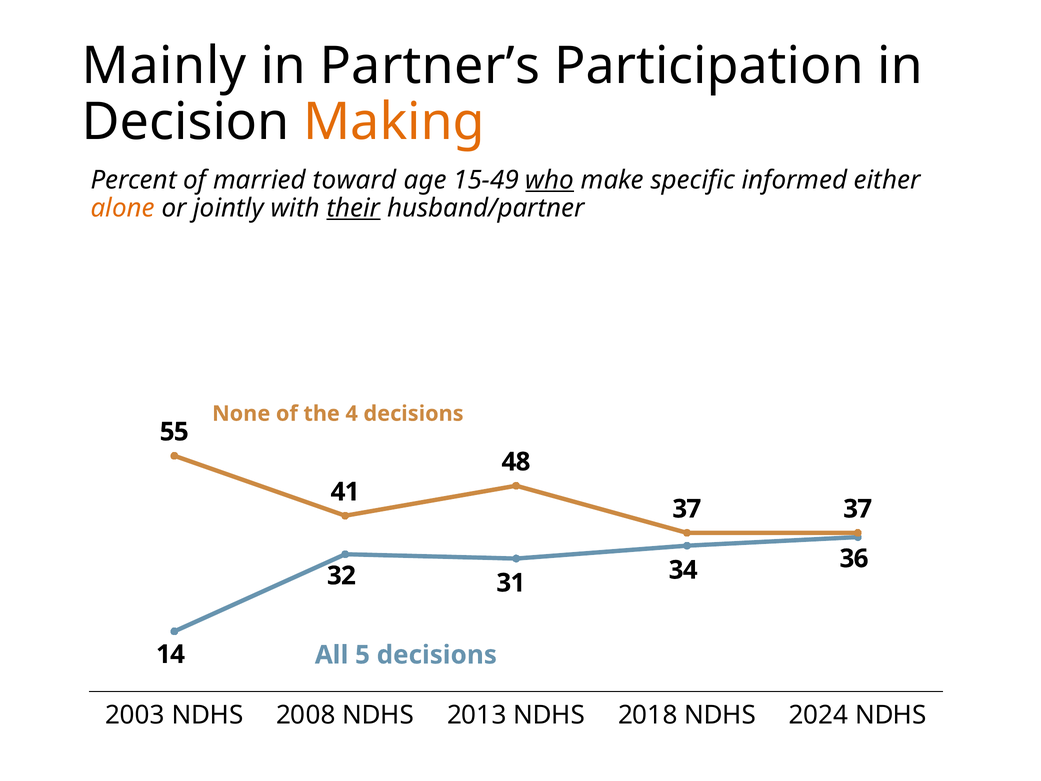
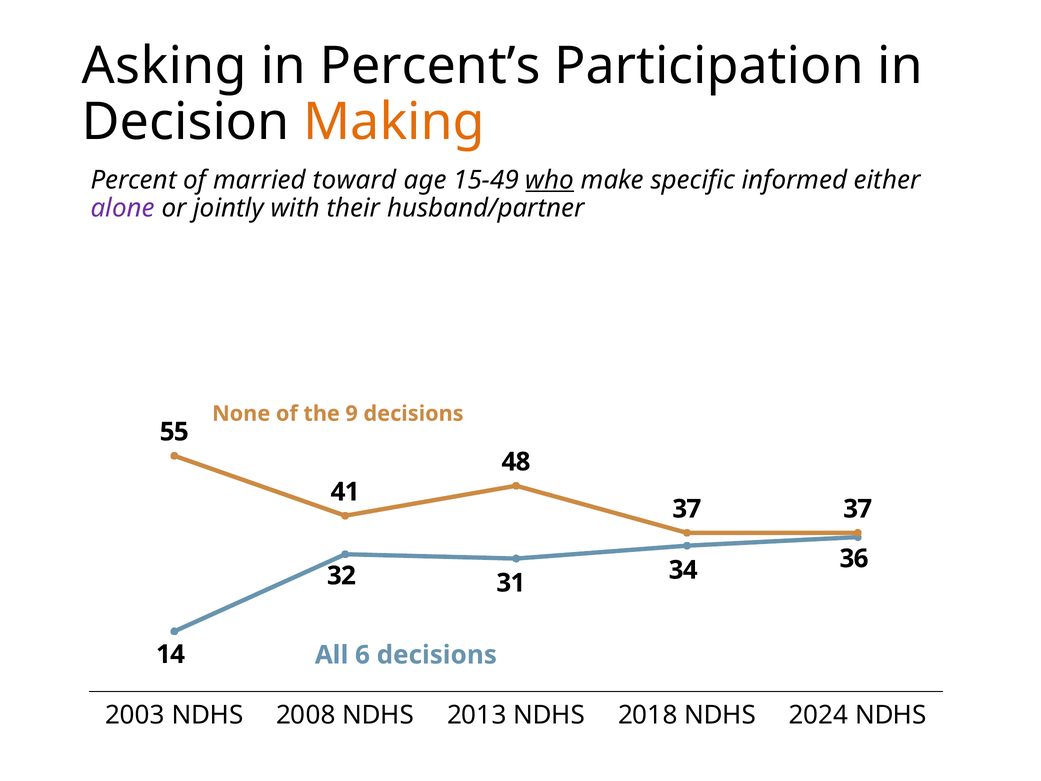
Mainly: Mainly -> Asking
Partner’s: Partner’s -> Percent’s
alone colour: orange -> purple
their underline: present -> none
4: 4 -> 9
5: 5 -> 6
